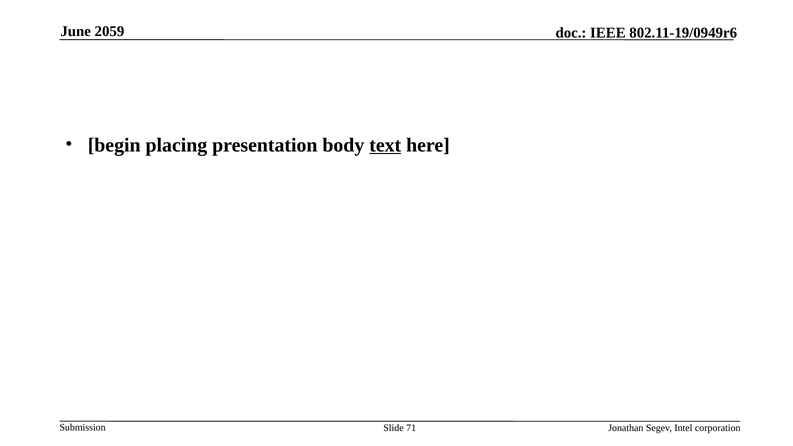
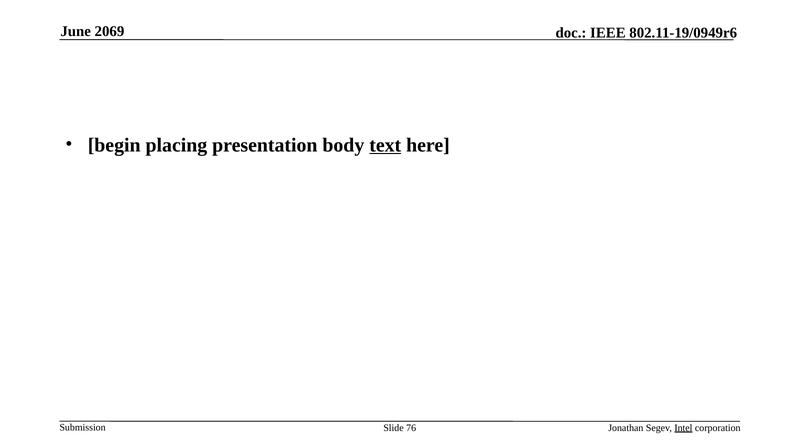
2059: 2059 -> 2069
71: 71 -> 76
Intel underline: none -> present
